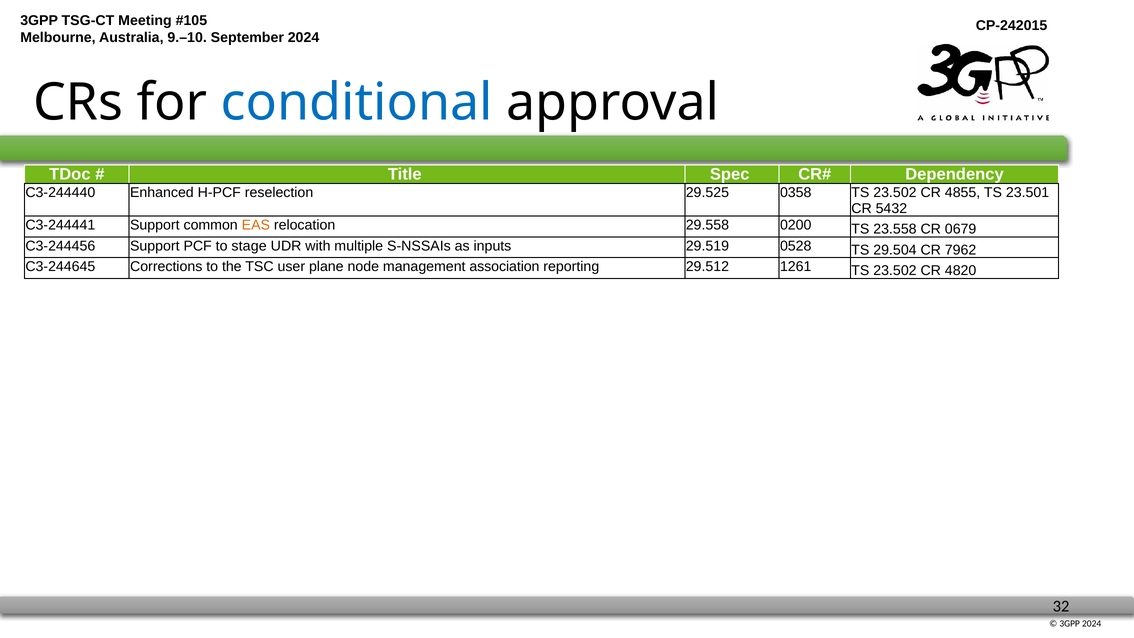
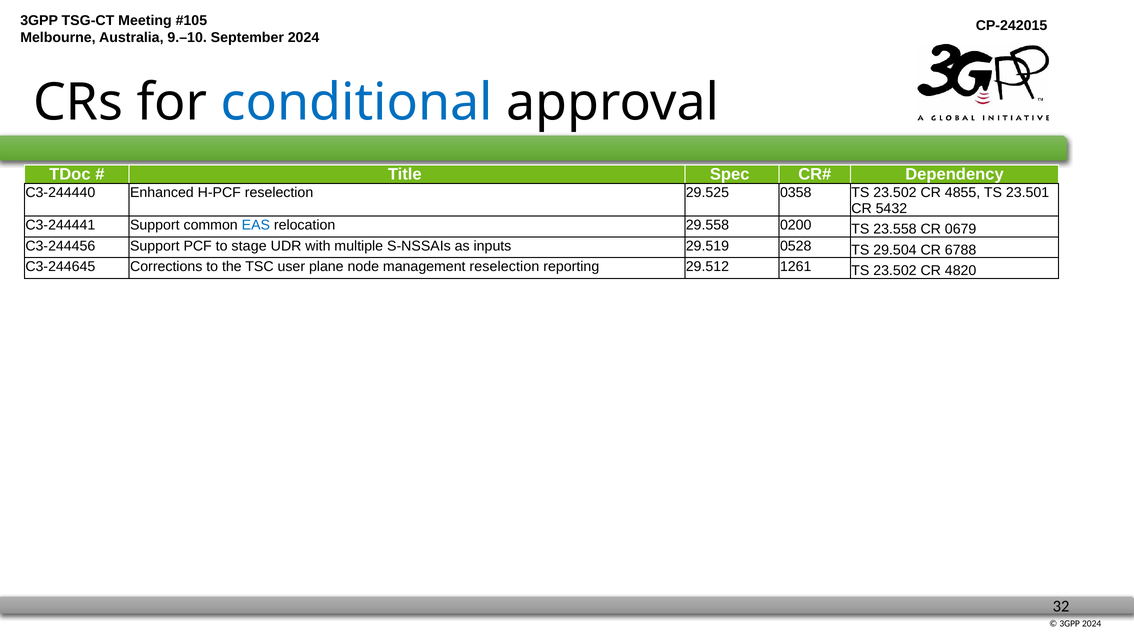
EAS colour: orange -> blue
7962: 7962 -> 6788
management association: association -> reselection
